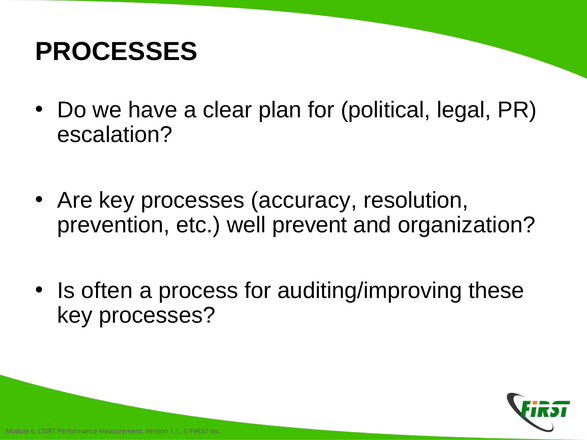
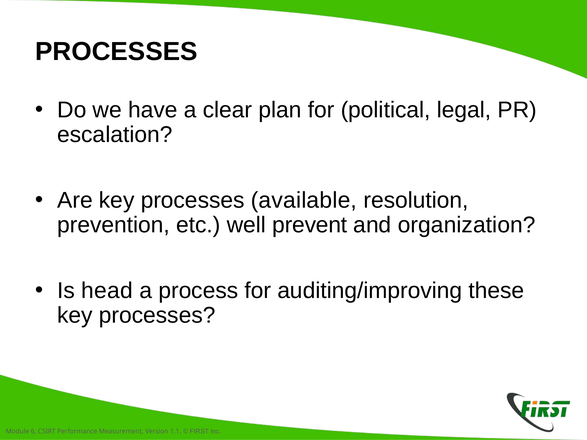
accuracy: accuracy -> available
often: often -> head
